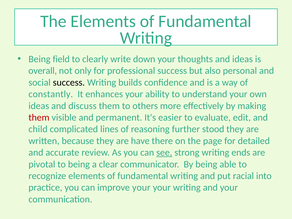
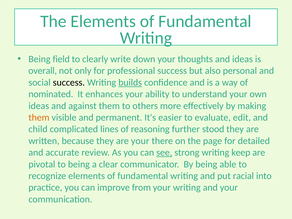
builds underline: none -> present
constantly: constantly -> nominated
discuss: discuss -> against
them at (39, 117) colour: red -> orange
are have: have -> your
ends: ends -> keep
improve your: your -> from
